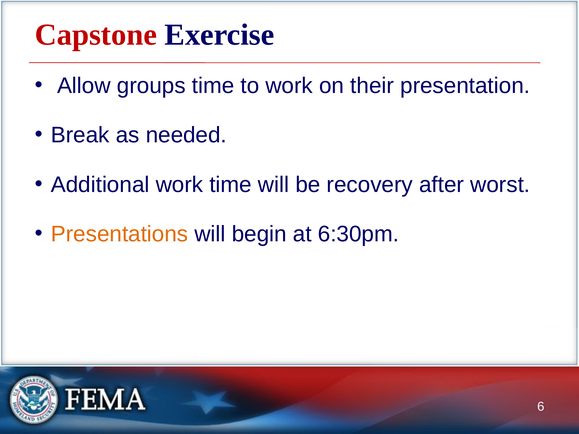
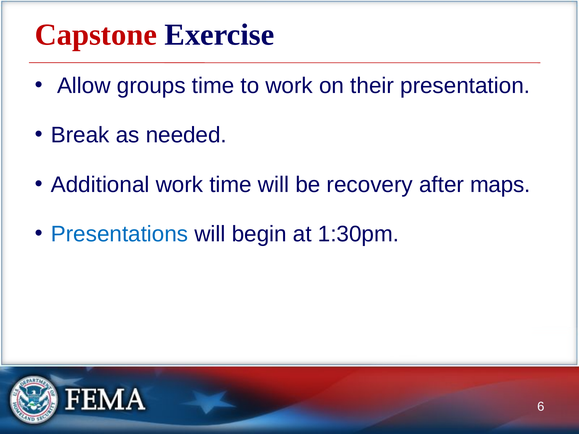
worst: worst -> maps
Presentations colour: orange -> blue
6:30pm: 6:30pm -> 1:30pm
